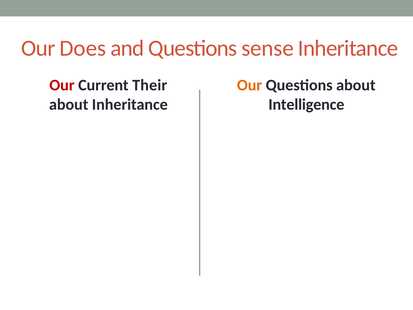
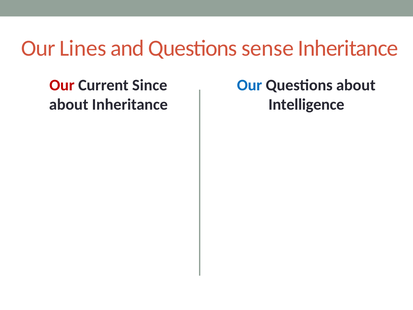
Does: Does -> Lines
Our at (250, 85) colour: orange -> blue
Their: Their -> Since
